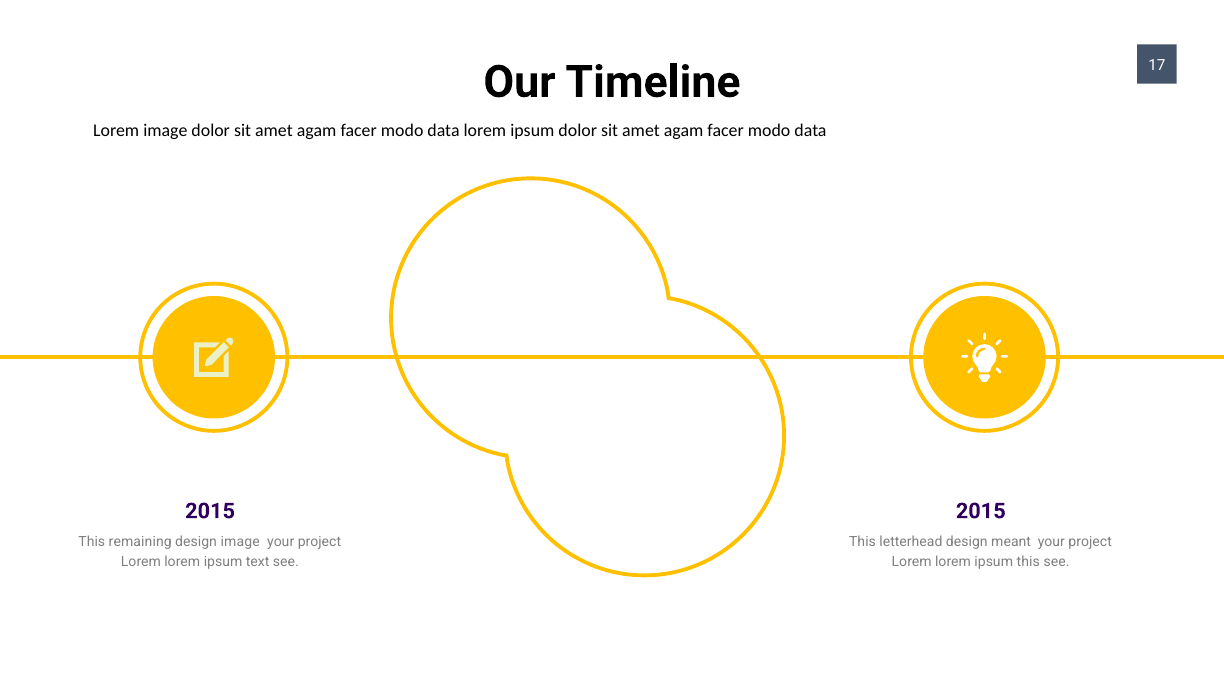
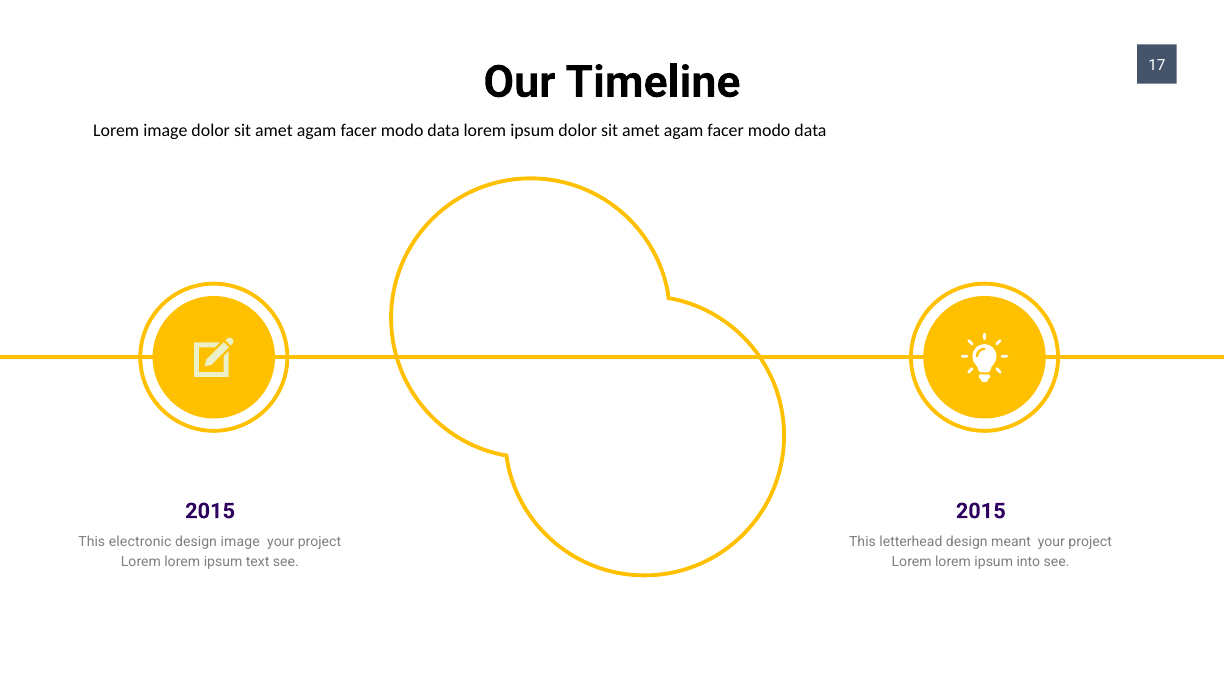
remaining: remaining -> electronic
ipsum this: this -> into
